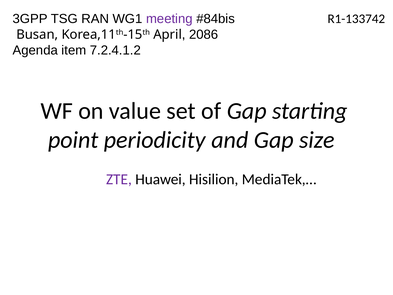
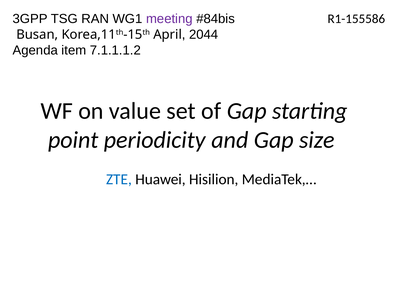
R1-133742: R1-133742 -> R1-155586
2086: 2086 -> 2044
7.2.4.1.2: 7.2.4.1.2 -> 7.1.1.1.2
ZTE colour: purple -> blue
